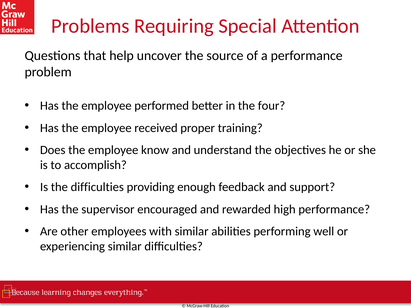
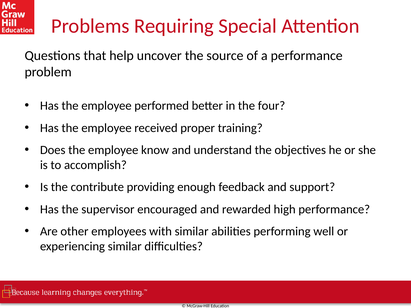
the difficulties: difficulties -> contribute
